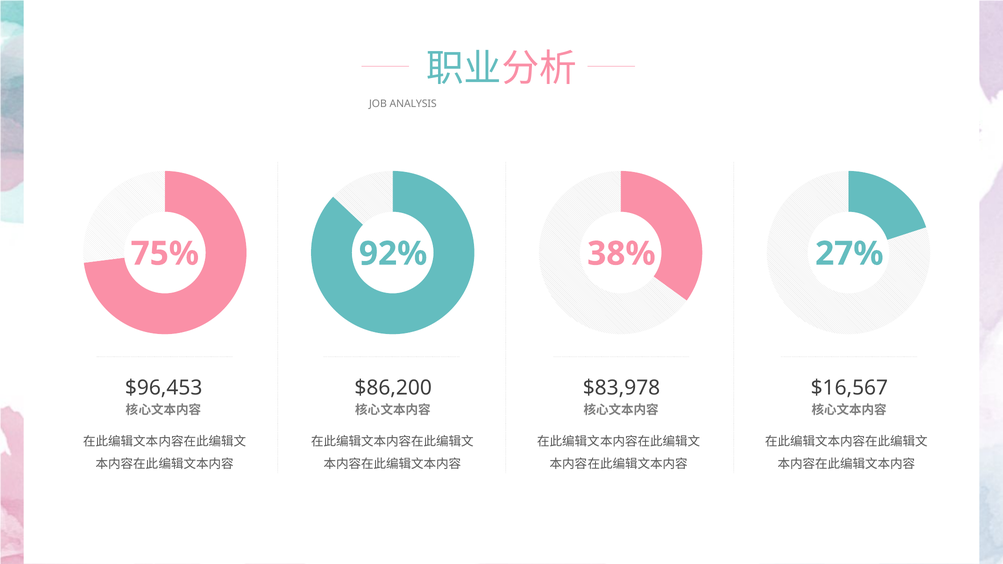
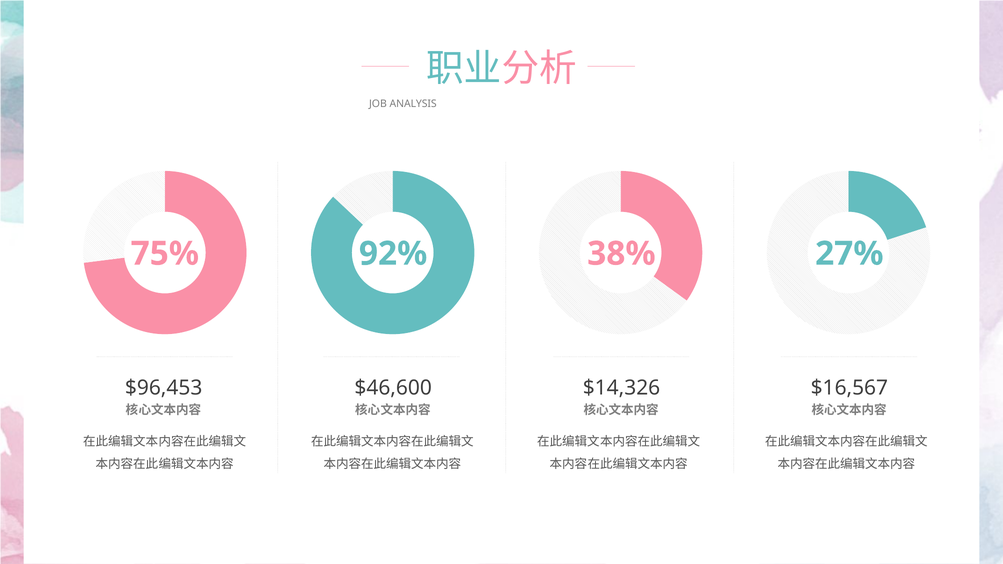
$86,200: $86,200 -> $46,600
$83,978: $83,978 -> $14,326
